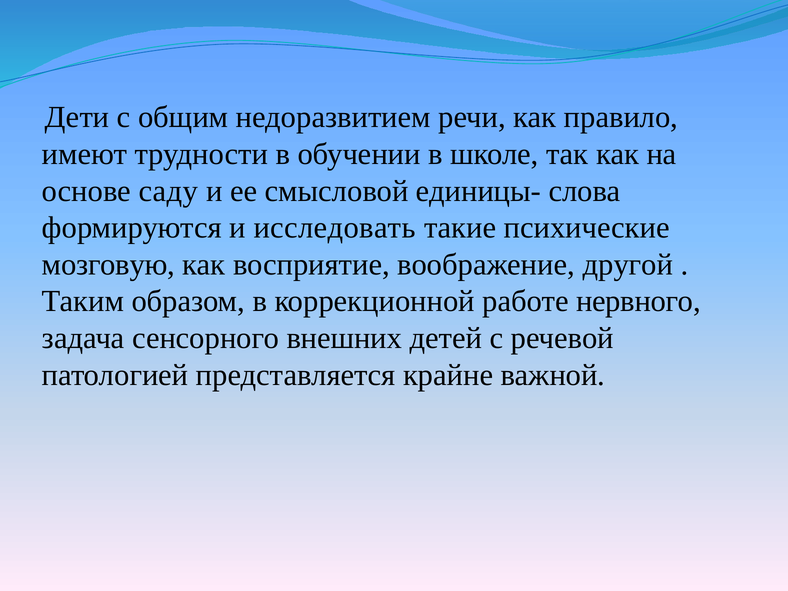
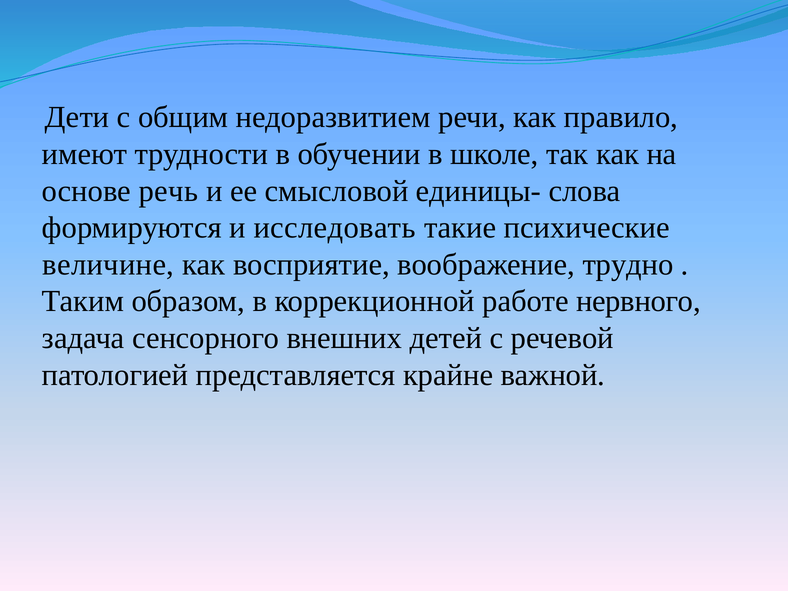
саду: саду -> речь
мозговую: мозговую -> величине
другой: другой -> трудно
